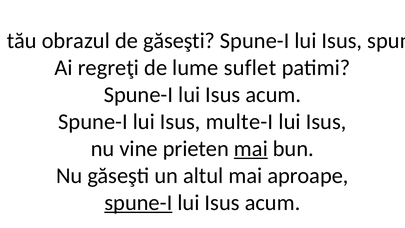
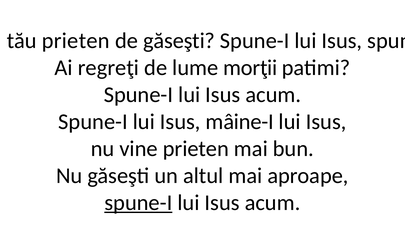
tău obrazul: obrazul -> prieten
suflet: suflet -> morţii
multe-I: multe-I -> mâine-I
mai at (251, 149) underline: present -> none
